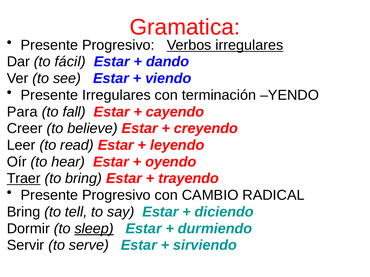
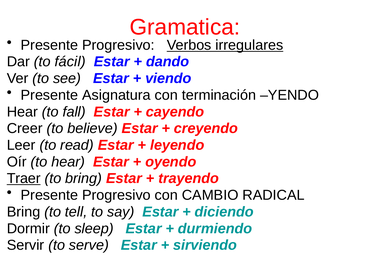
Presente Irregulares: Irregulares -> Asignatura
Para at (22, 112): Para -> Hear
sleep underline: present -> none
